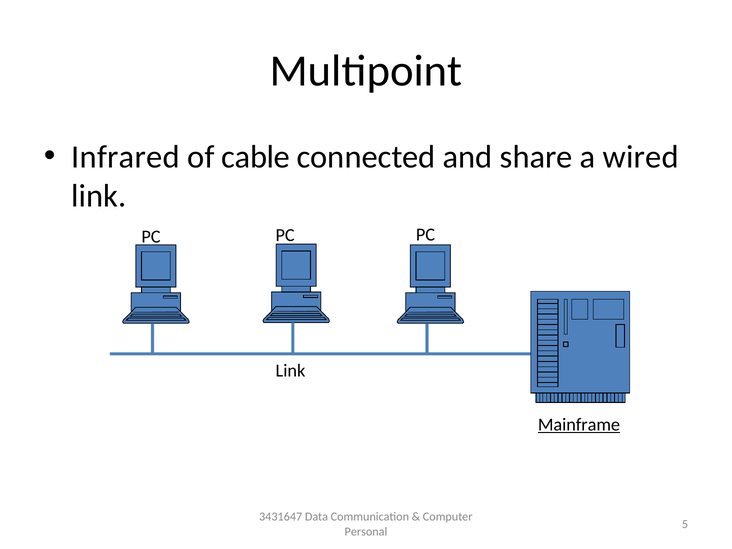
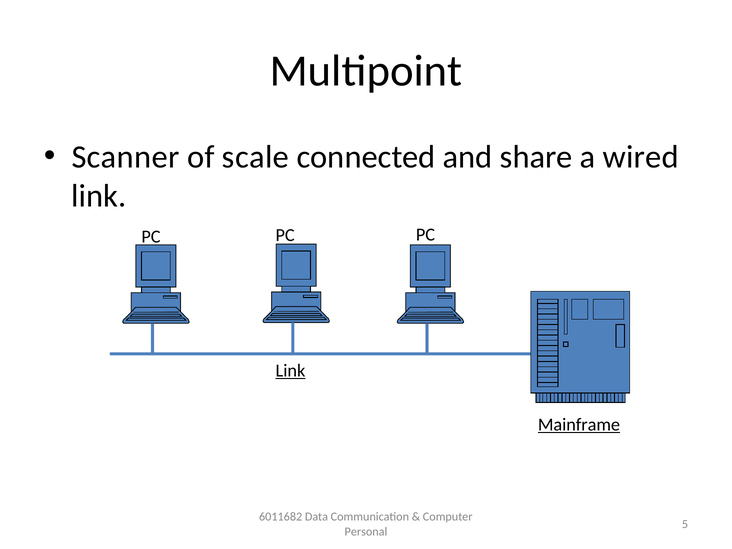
Infrared: Infrared -> Scanner
cable: cable -> scale
Link at (290, 371) underline: none -> present
3431647: 3431647 -> 6011682
